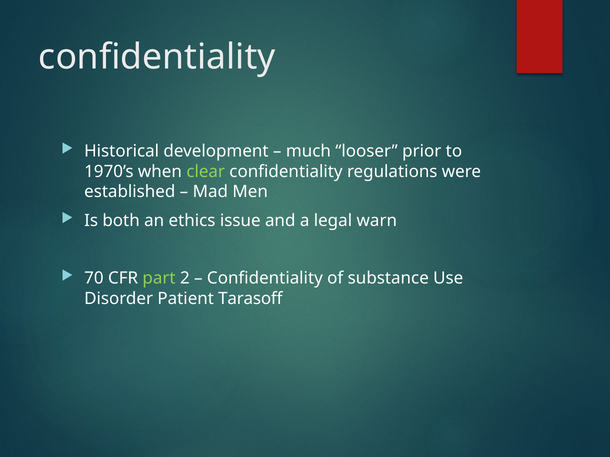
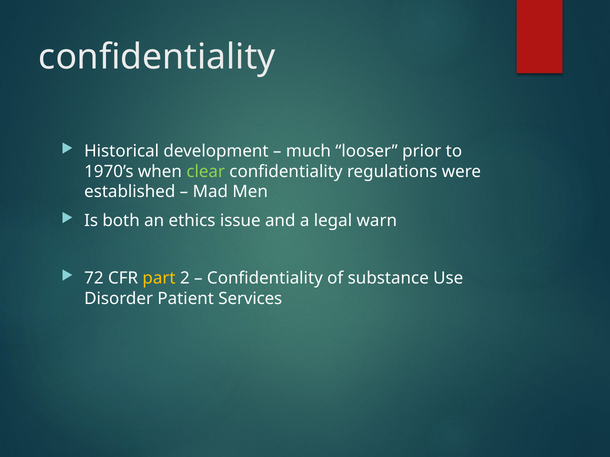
70: 70 -> 72
part colour: light green -> yellow
Tarasoff: Tarasoff -> Services
